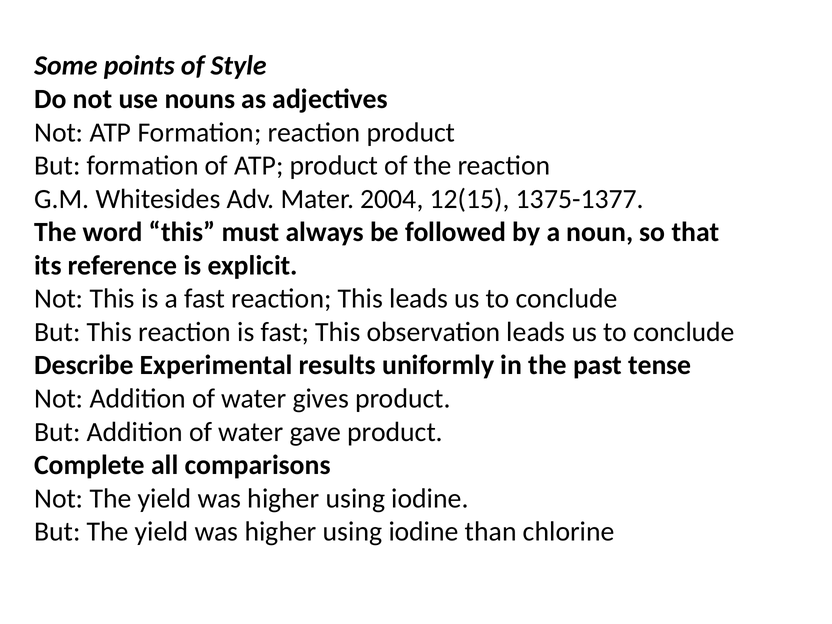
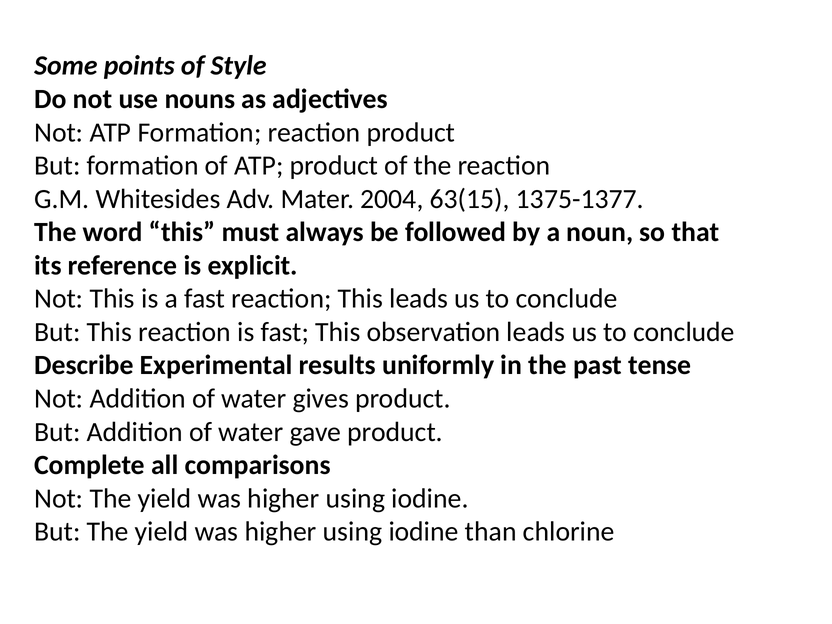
12(15: 12(15 -> 63(15
